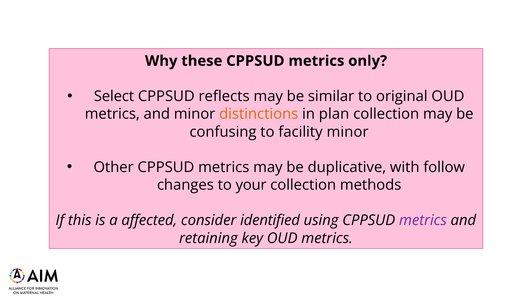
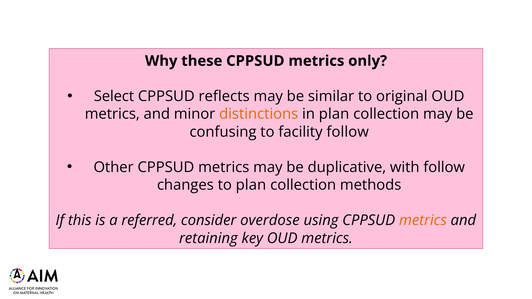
facility minor: minor -> follow
to your: your -> plan
affected: affected -> referred
identified: identified -> overdose
metrics at (423, 221) colour: purple -> orange
